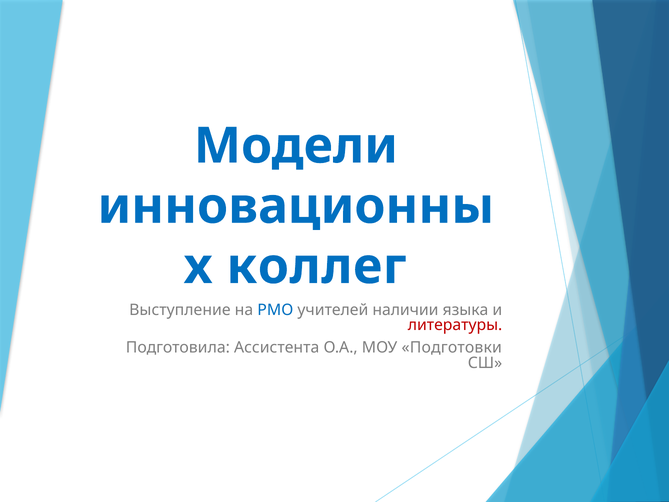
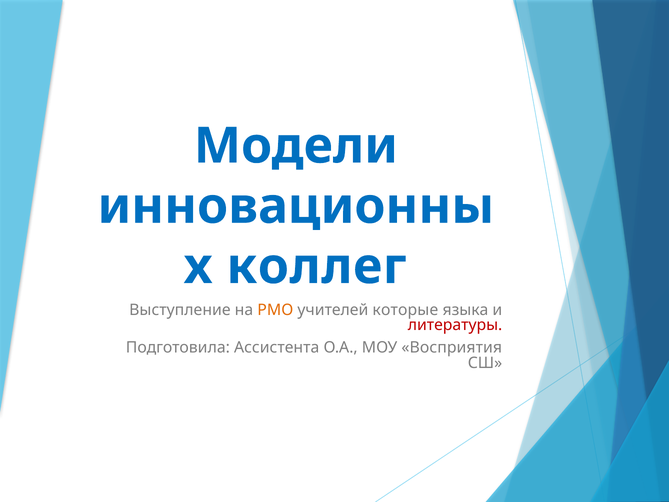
РМО colour: blue -> orange
наличии: наличии -> которые
Подготовки: Подготовки -> Восприятия
